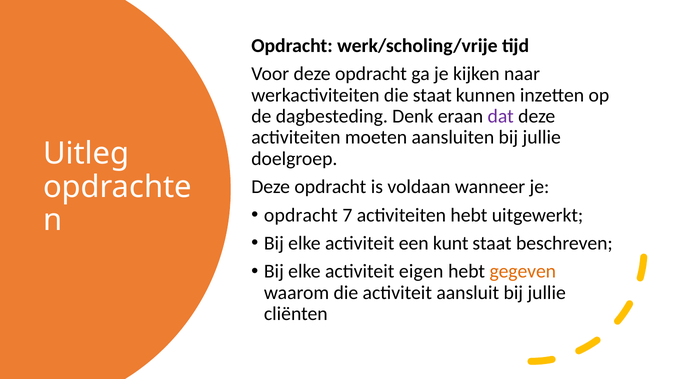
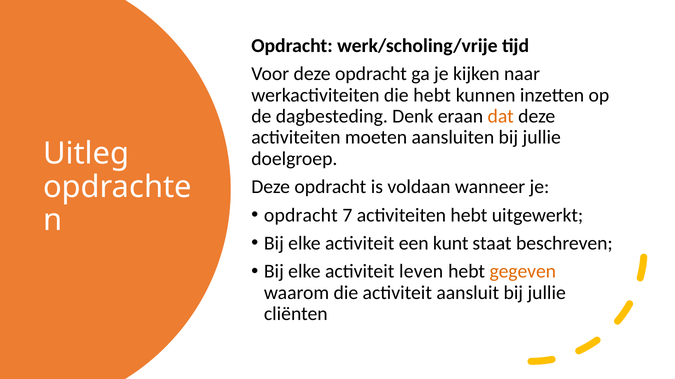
die staat: staat -> hebt
dat colour: purple -> orange
eigen: eigen -> leven
